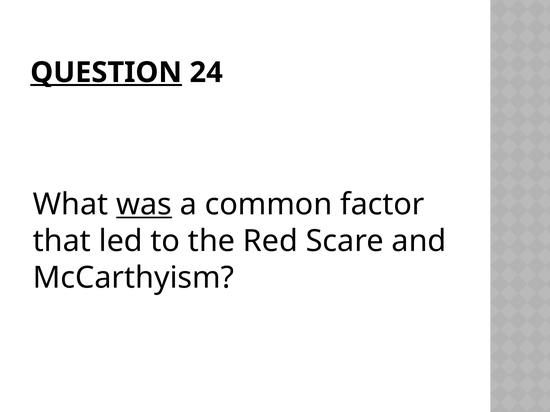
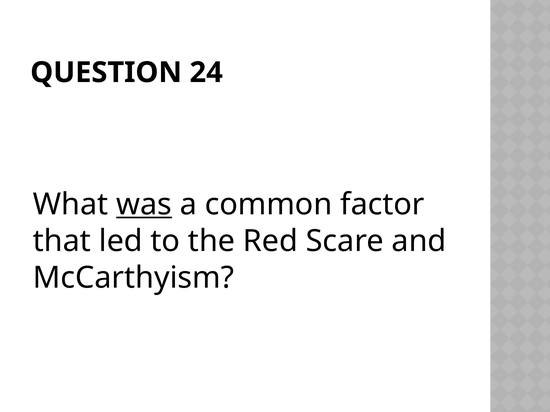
QUESTION underline: present -> none
